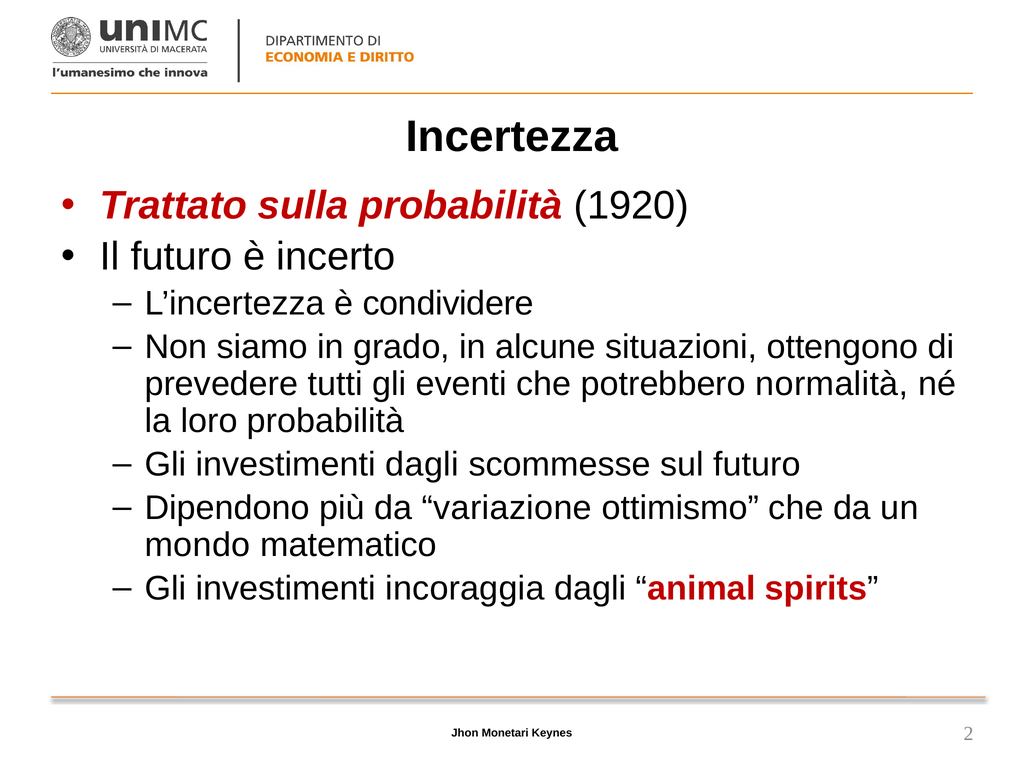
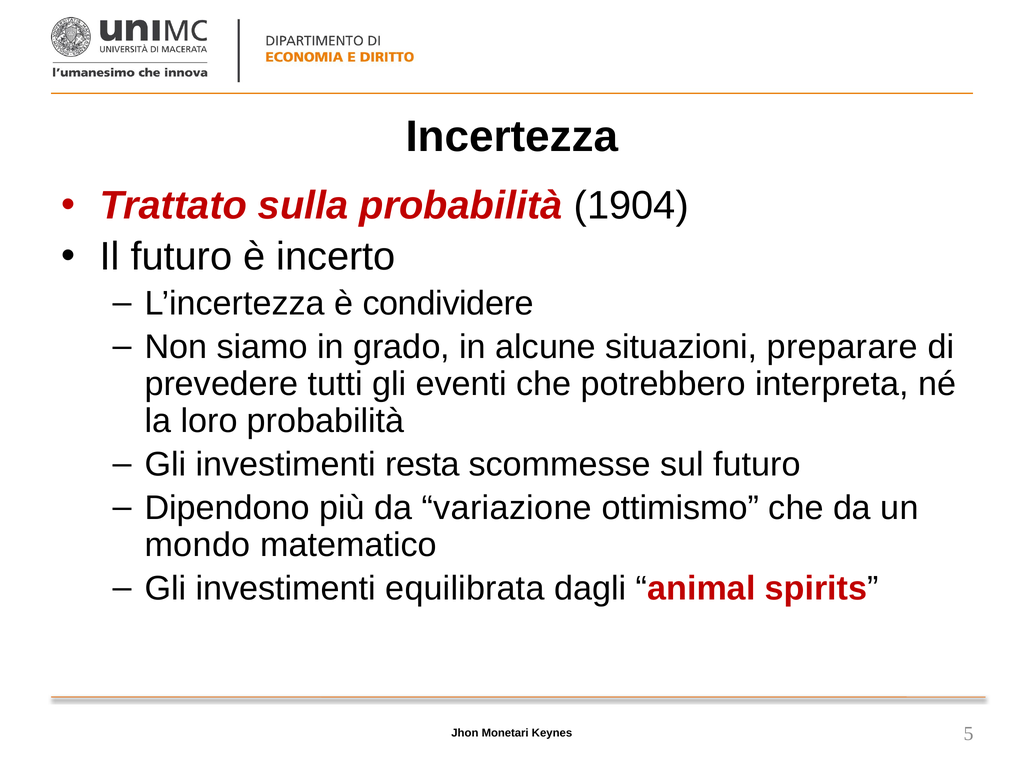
1920: 1920 -> 1904
ottengono: ottengono -> preparare
normalità: normalità -> interpreta
investimenti dagli: dagli -> resta
incoraggia: incoraggia -> equilibrata
2: 2 -> 5
